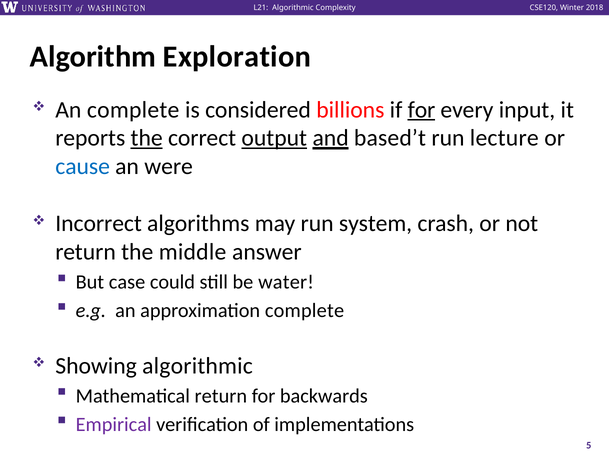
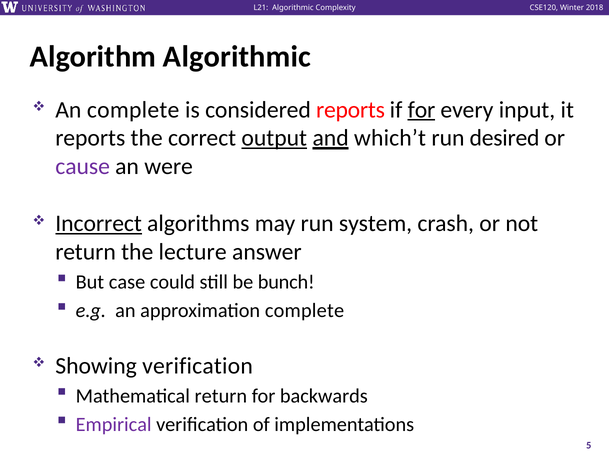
Algorithm Exploration: Exploration -> Algorithmic
considered billions: billions -> reports
the at (147, 138) underline: present -> none
based’t: based’t -> which’t
lecture: lecture -> desired
cause colour: blue -> purple
Incorrect underline: none -> present
middle: middle -> lecture
water: water -> bunch
Showing algorithmic: algorithmic -> verification
